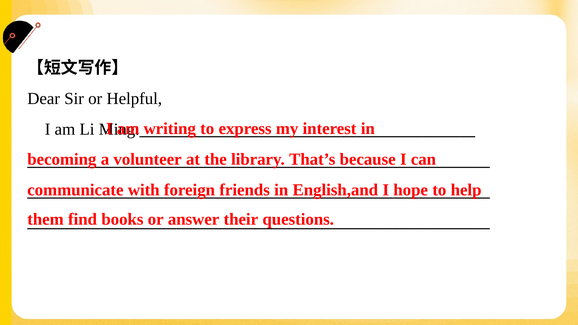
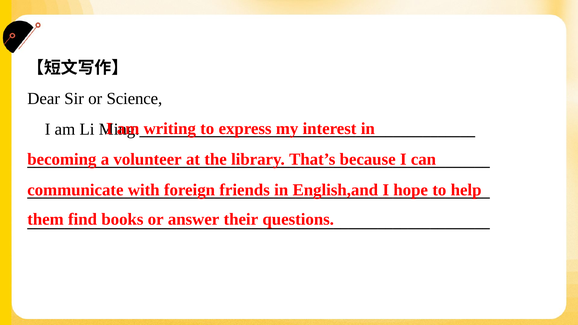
Helpful: Helpful -> Science
